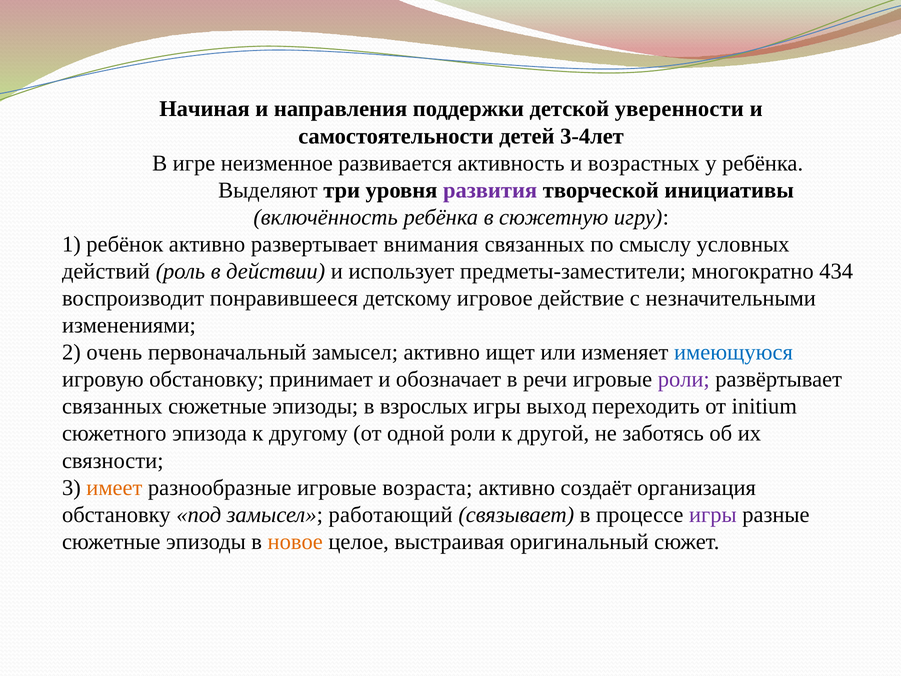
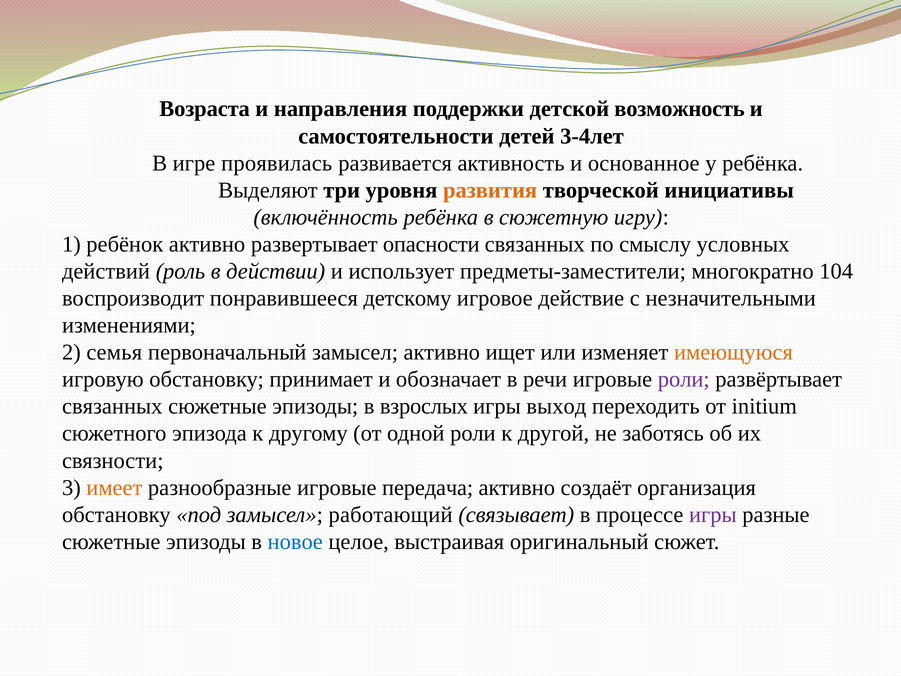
Начиная: Начиная -> Возраста
уверенности: уверенности -> возможность
неизменное: неизменное -> проявилась
возрастных: возрастных -> основанное
развития colour: purple -> orange
внимания: внимания -> опасности
434: 434 -> 104
очень: очень -> семья
имеющуюся colour: blue -> orange
возраста: возраста -> передача
новое colour: orange -> blue
